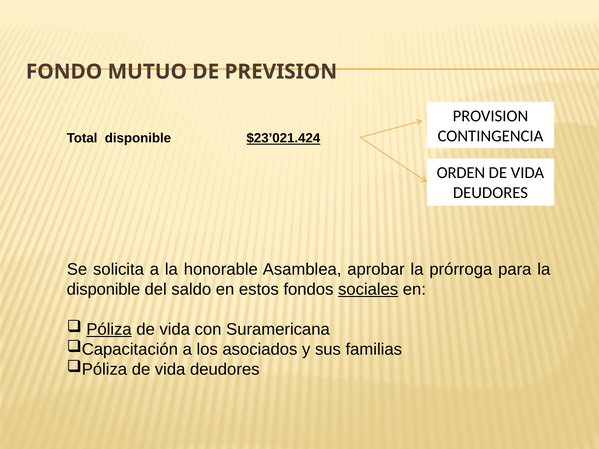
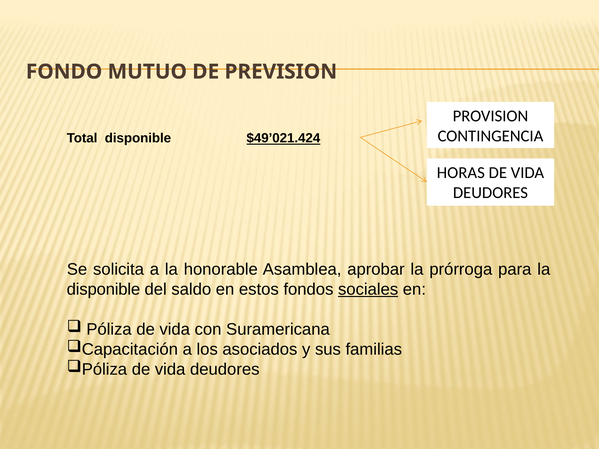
$23’021.424: $23’021.424 -> $49’021.424
ORDEN: ORDEN -> HORAS
Póliza underline: present -> none
